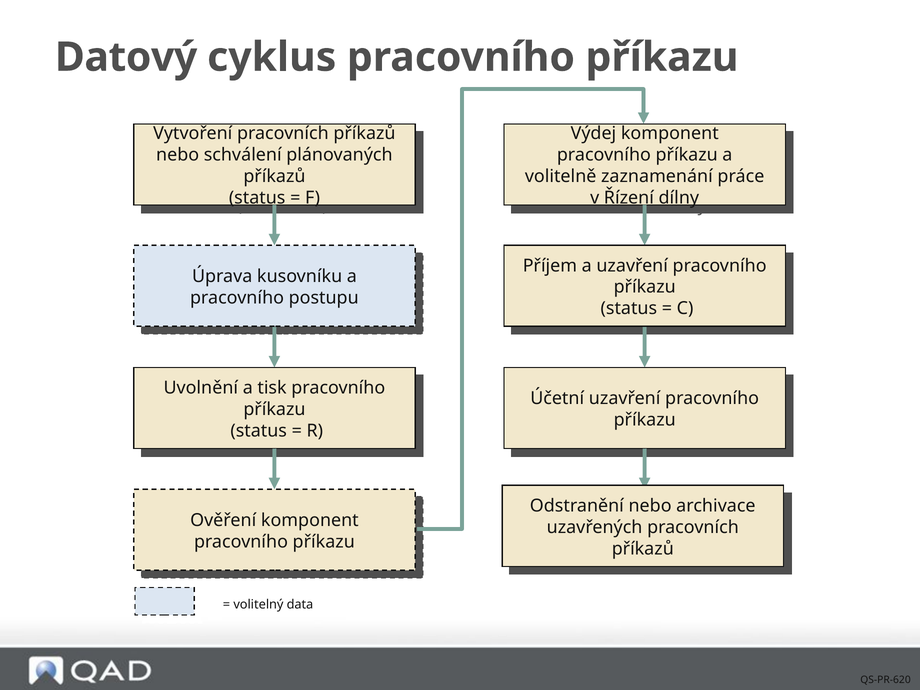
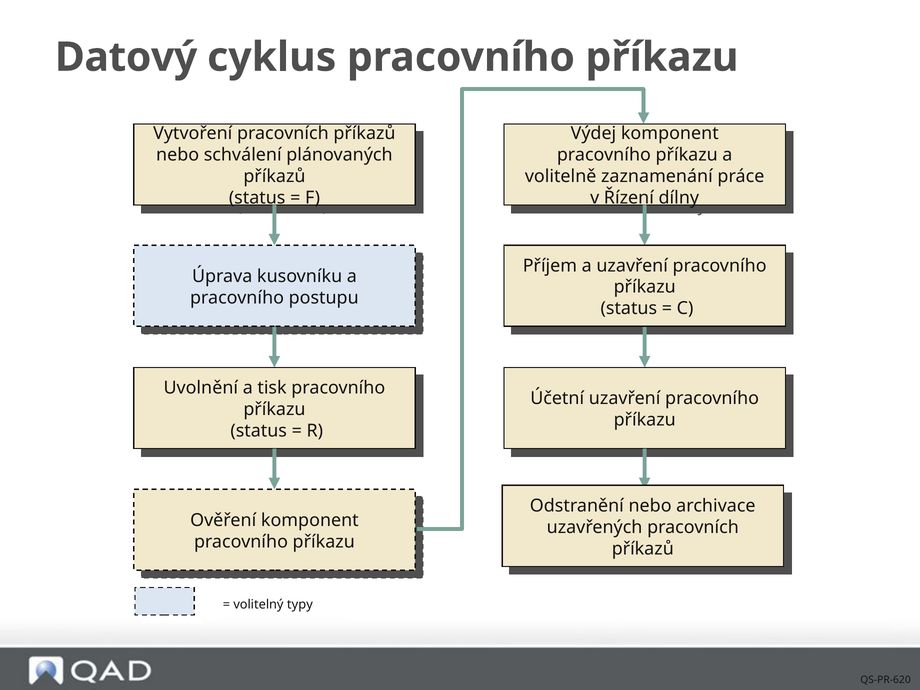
data: data -> typy
